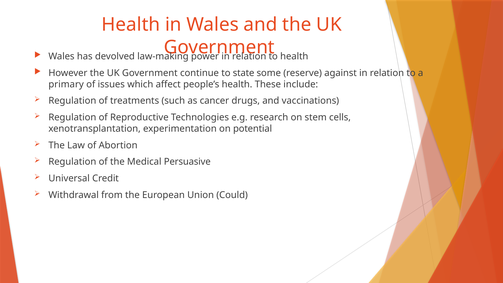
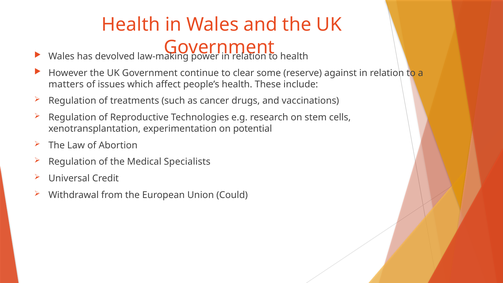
state: state -> clear
primary: primary -> matters
Persuasive: Persuasive -> Specialists
